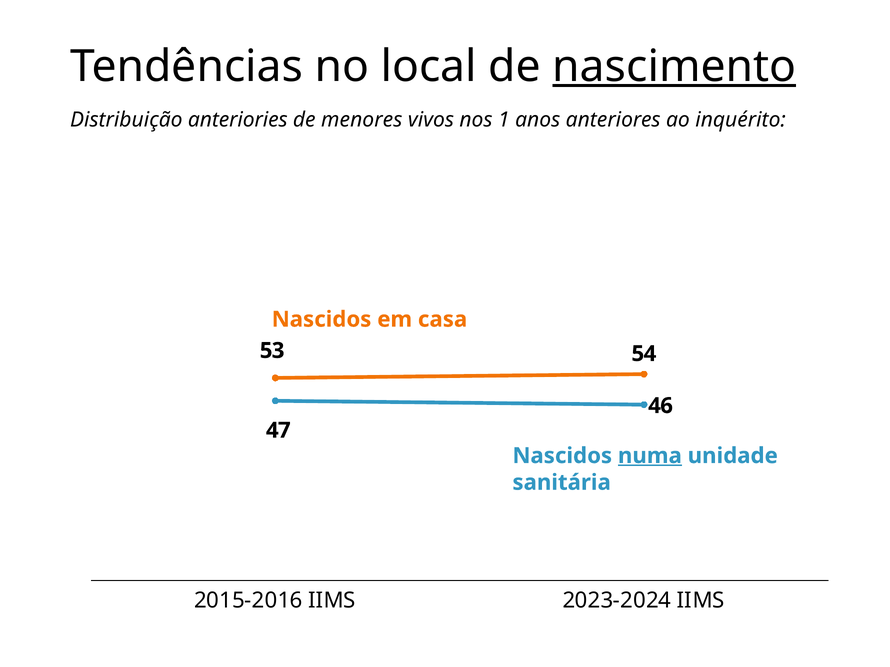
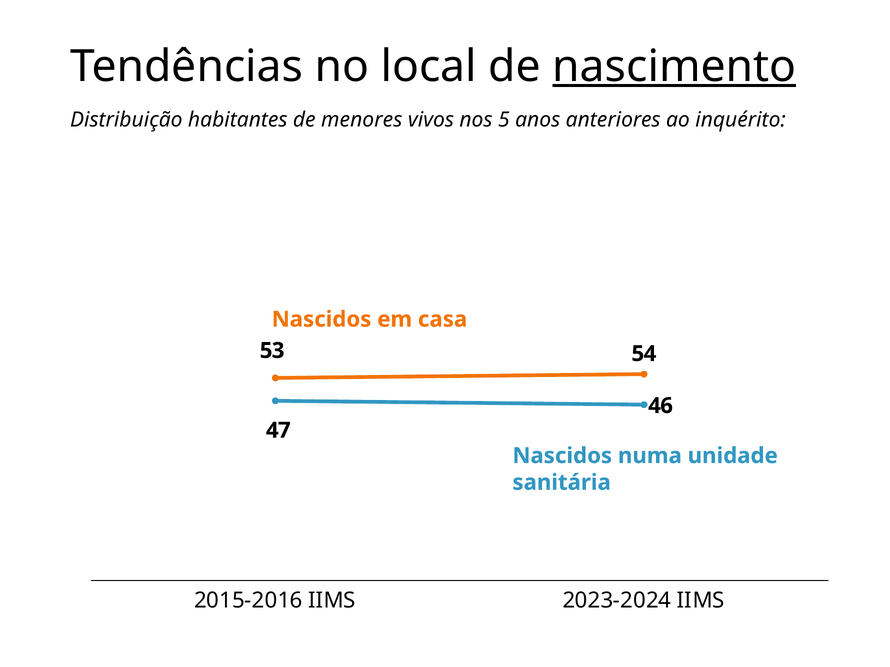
anteriories: anteriories -> habitantes
1: 1 -> 5
numa underline: present -> none
